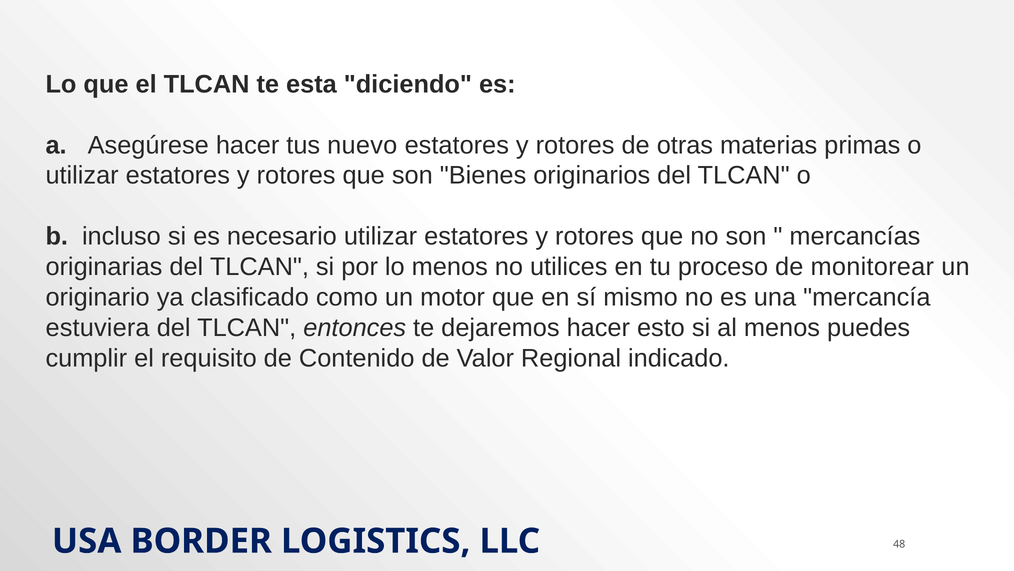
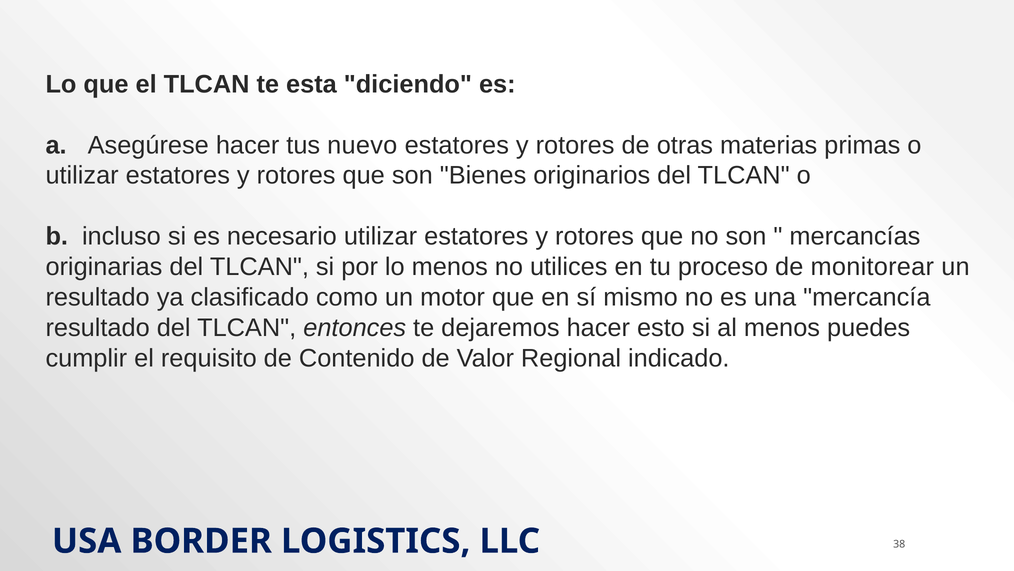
originario at (98, 297): originario -> resultado
estuviera at (98, 328): estuviera -> resultado
48: 48 -> 38
